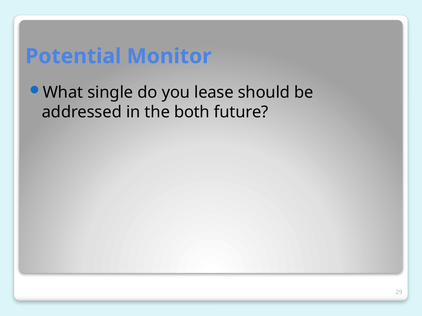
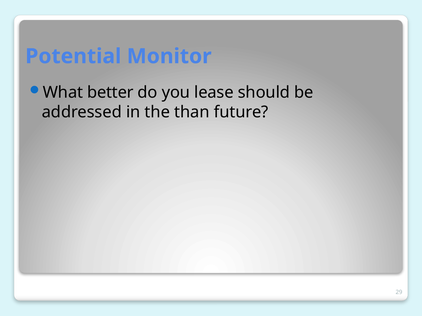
single: single -> better
both: both -> than
